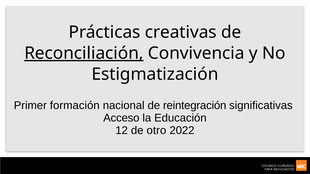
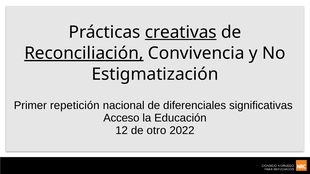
creativas underline: none -> present
formación: formación -> repetición
reintegración: reintegración -> diferenciales
